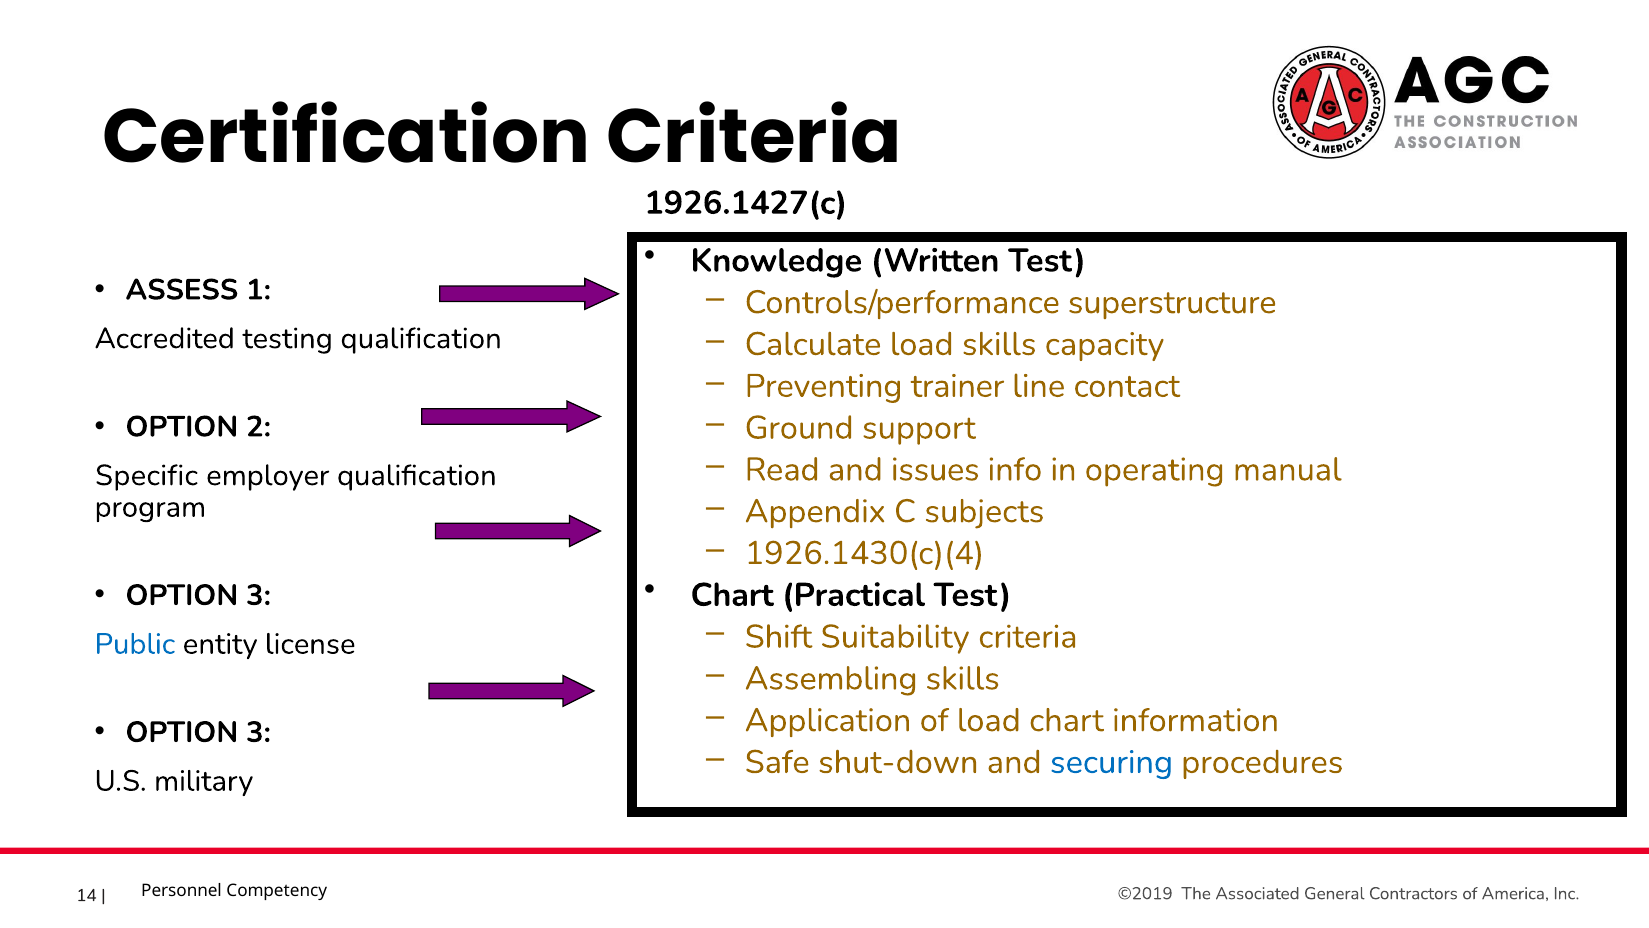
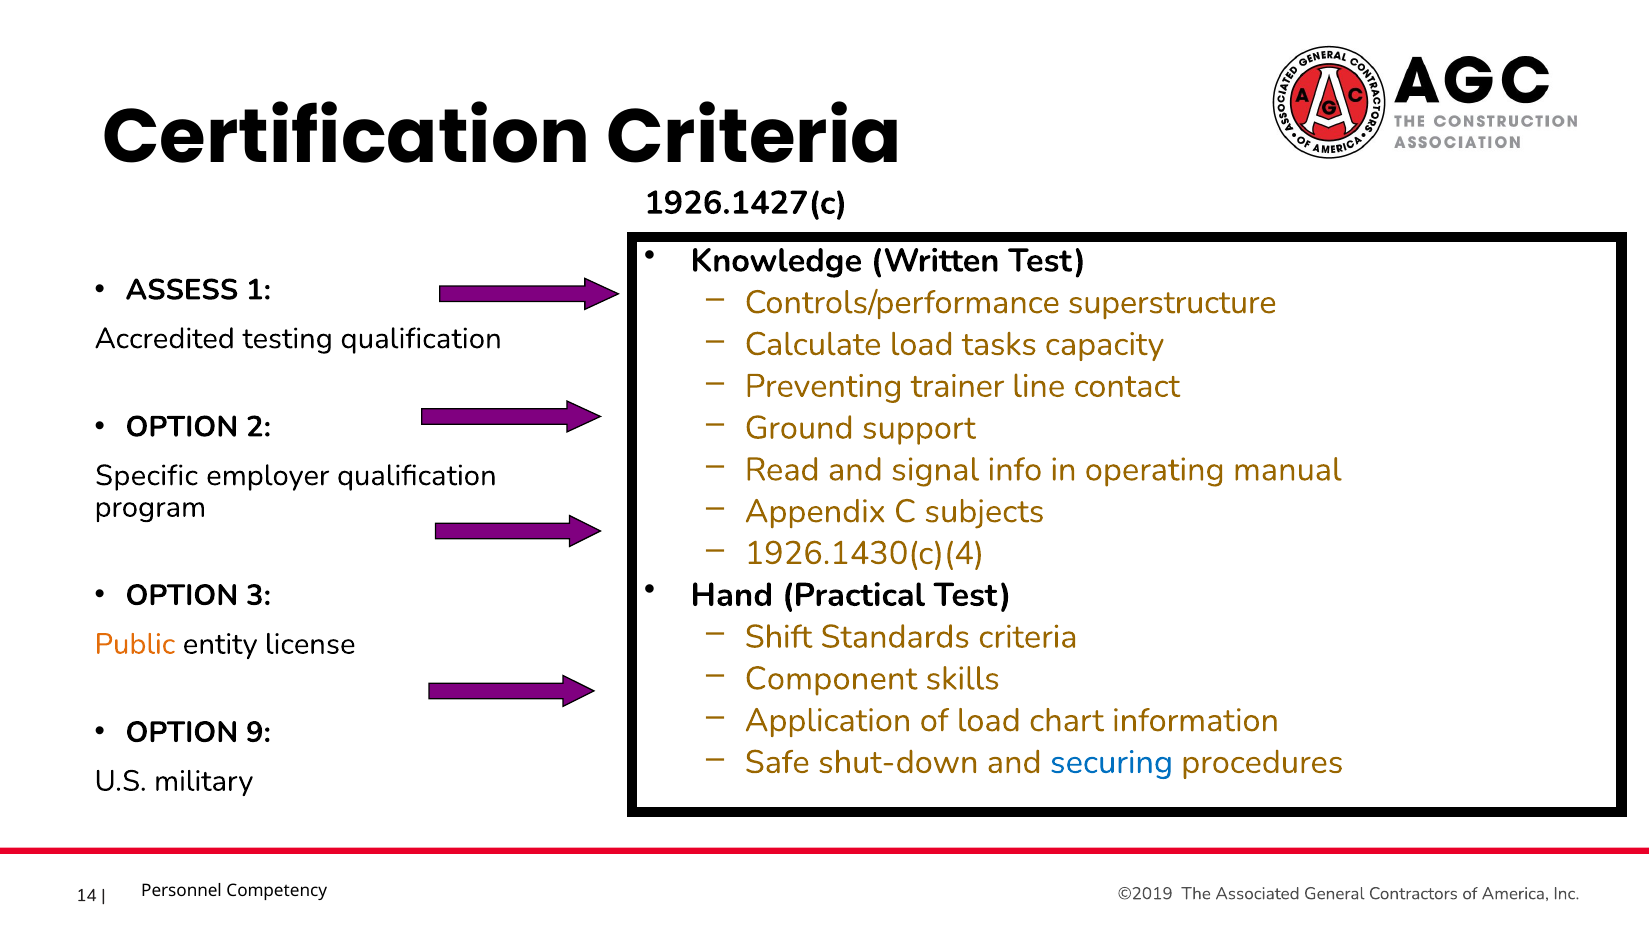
load skills: skills -> tasks
issues: issues -> signal
Chart at (732, 595): Chart -> Hand
Suitability: Suitability -> Standards
Public colour: blue -> orange
Assembling: Assembling -> Component
3 at (258, 732): 3 -> 9
